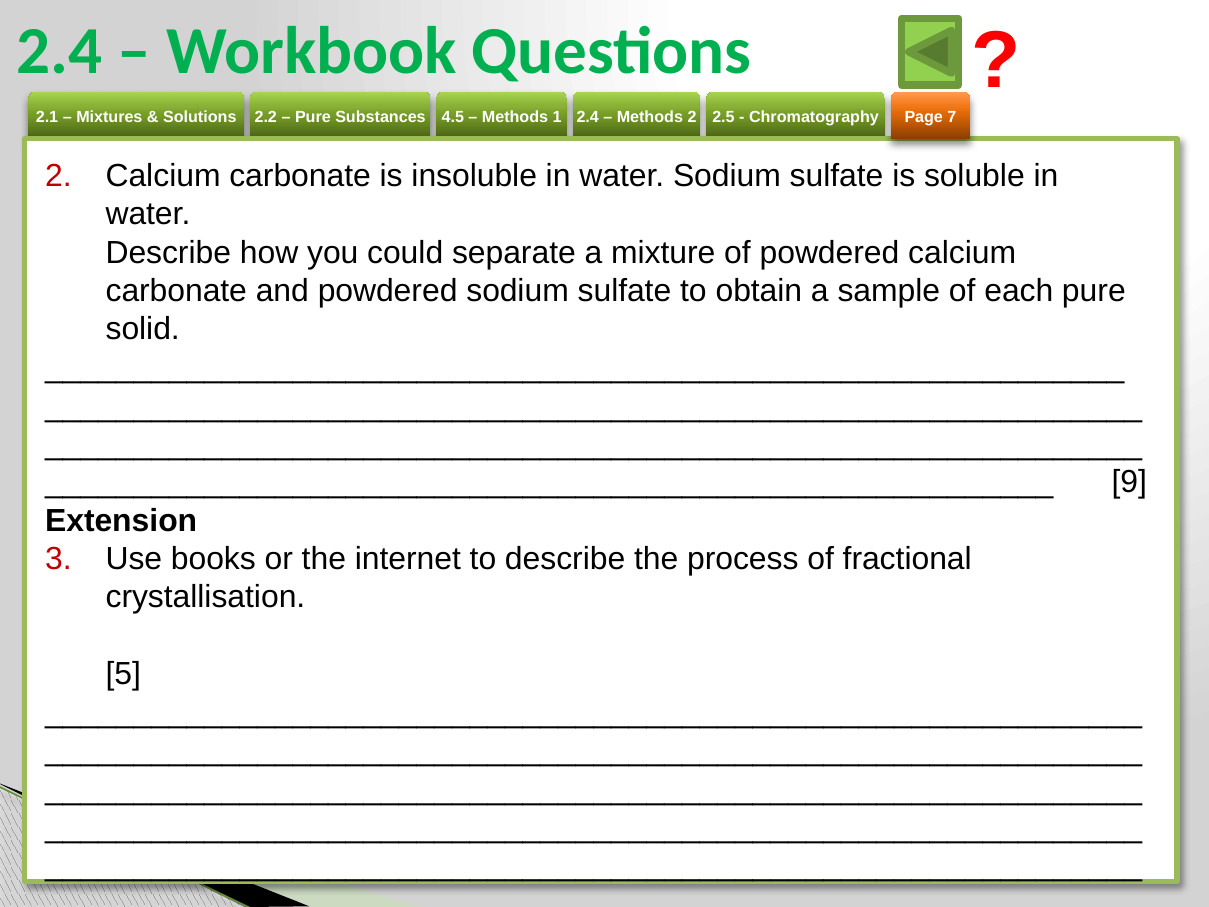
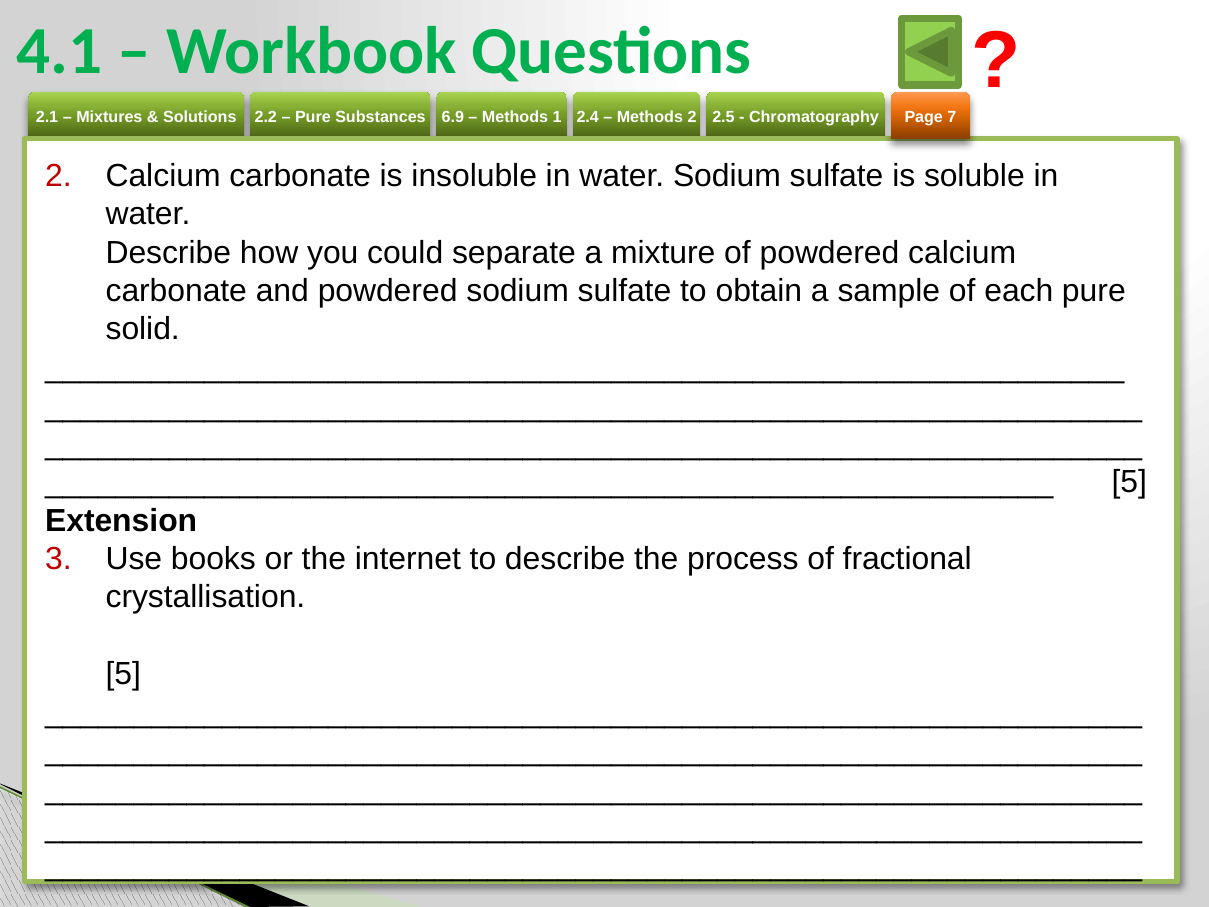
2.4 at (60, 52): 2.4 -> 4.1
4.5: 4.5 -> 6.9
9 at (1129, 482): 9 -> 5
